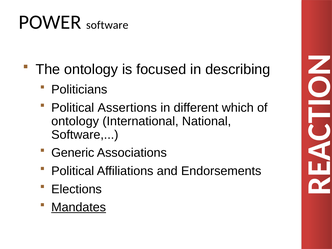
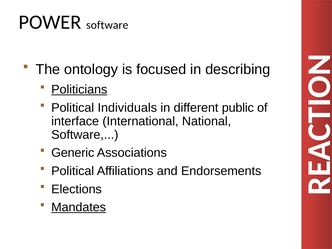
Politicians underline: none -> present
Assertions: Assertions -> Individuals
which: which -> public
ontology at (75, 121): ontology -> interface
